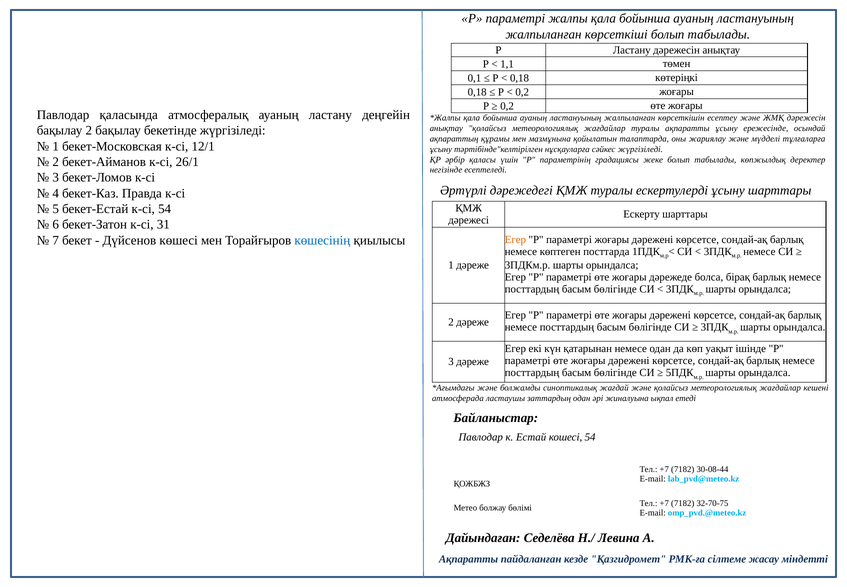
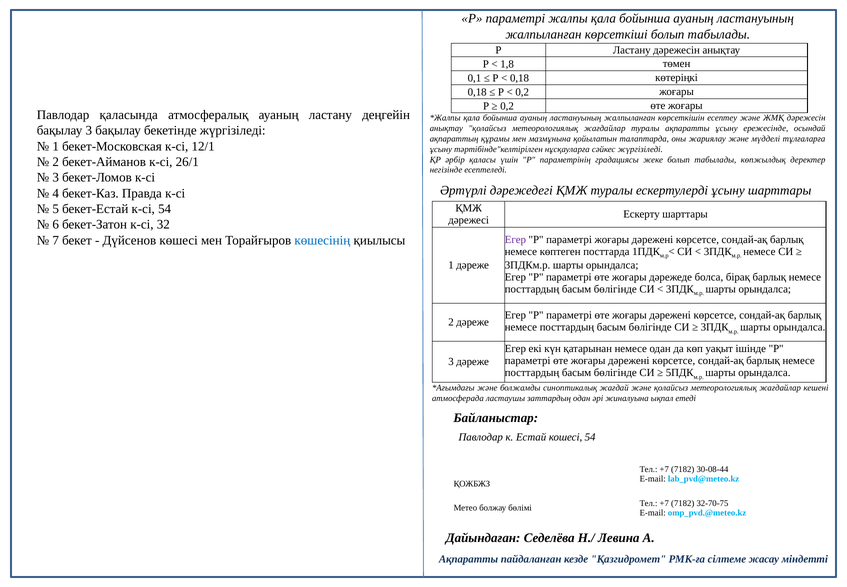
1,1: 1,1 -> 1,8
бақылау 2: 2 -> 3
31: 31 -> 32
Егер at (515, 239) colour: orange -> purple
